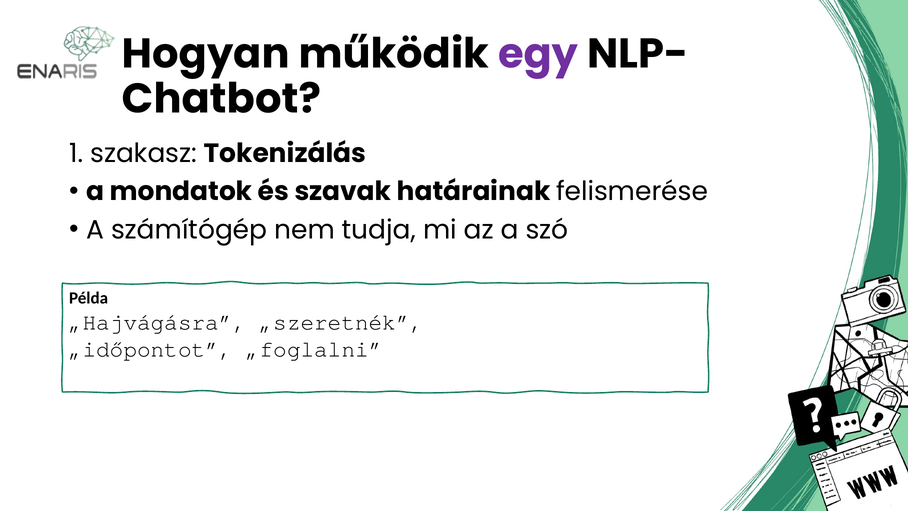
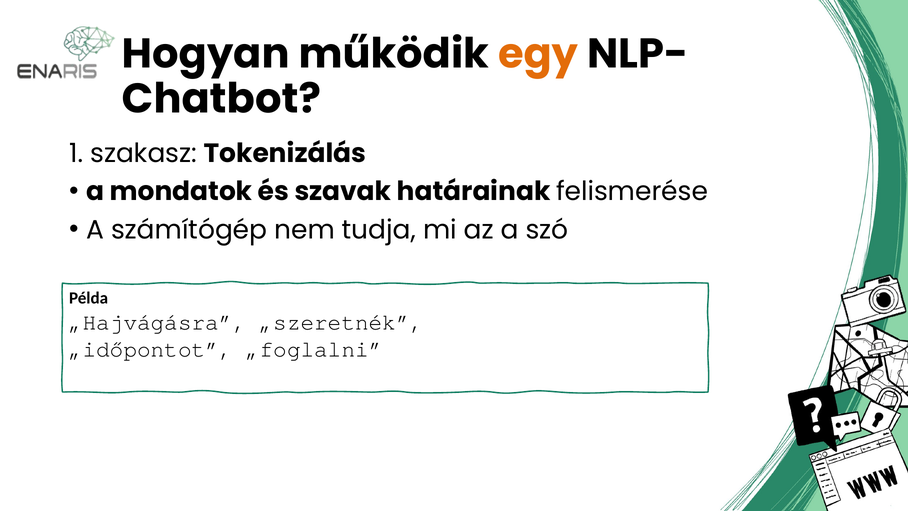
egy colour: purple -> orange
